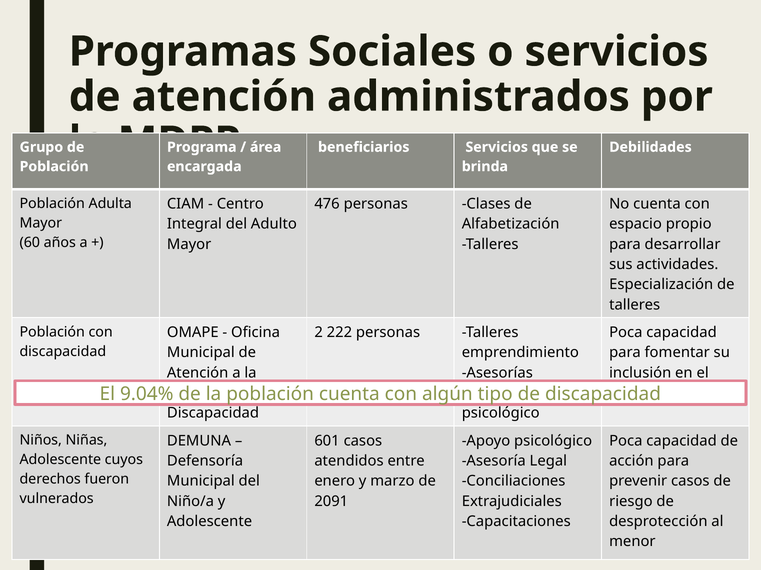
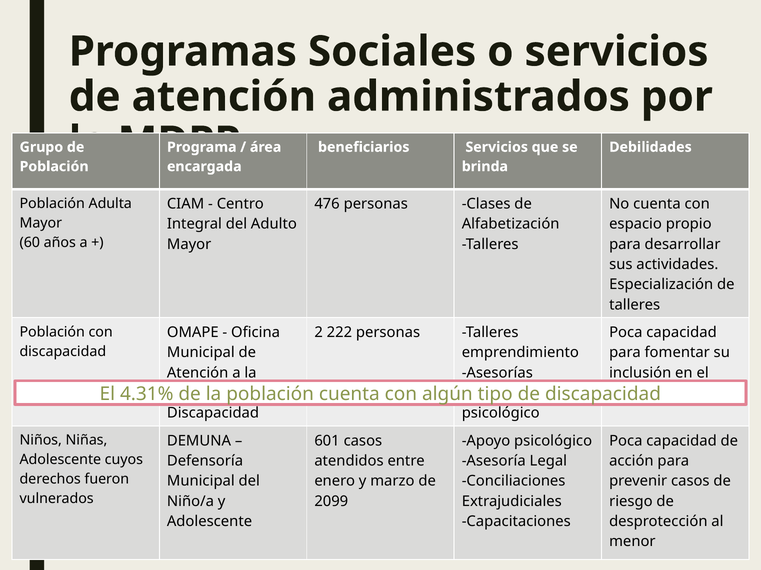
9.04%: 9.04% -> 4.31%
2091: 2091 -> 2099
